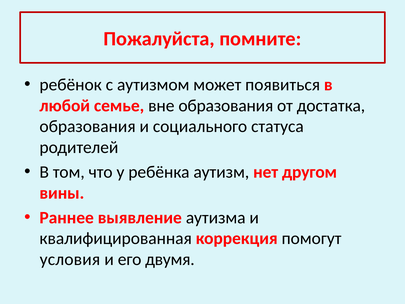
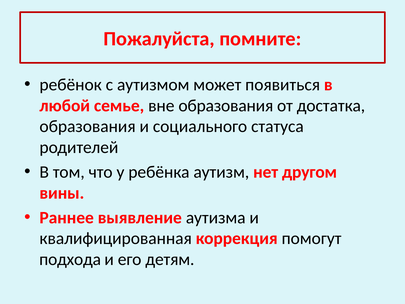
условия: условия -> подхода
двумя: двумя -> детям
